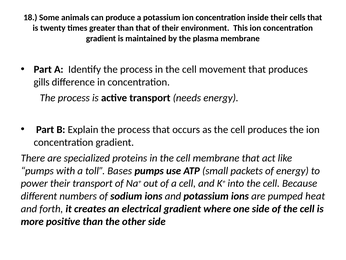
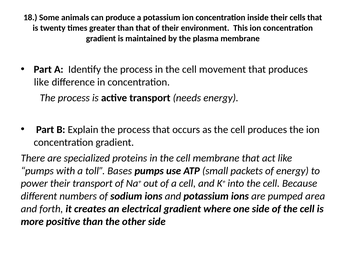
gills at (42, 82): gills -> like
heat: heat -> area
